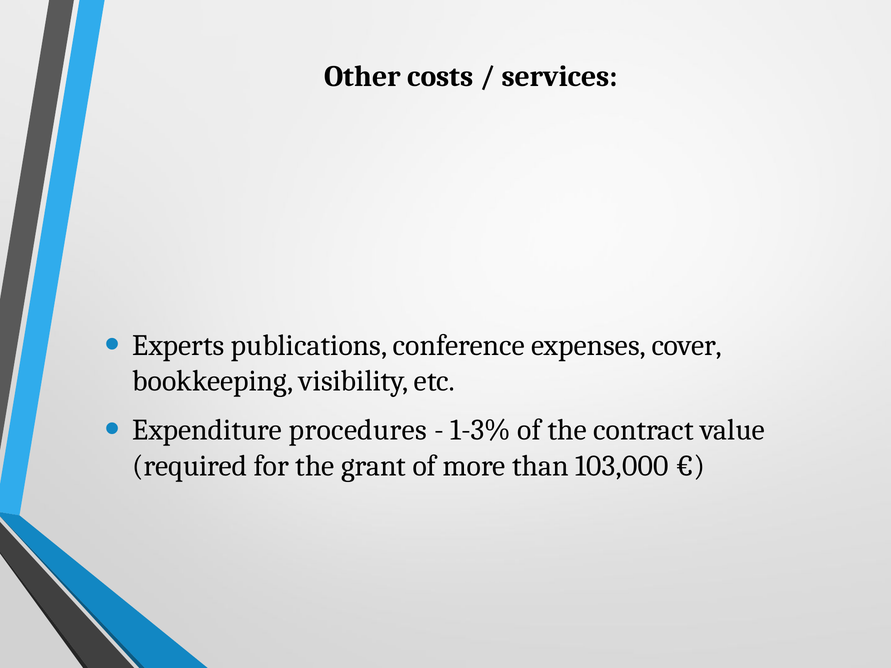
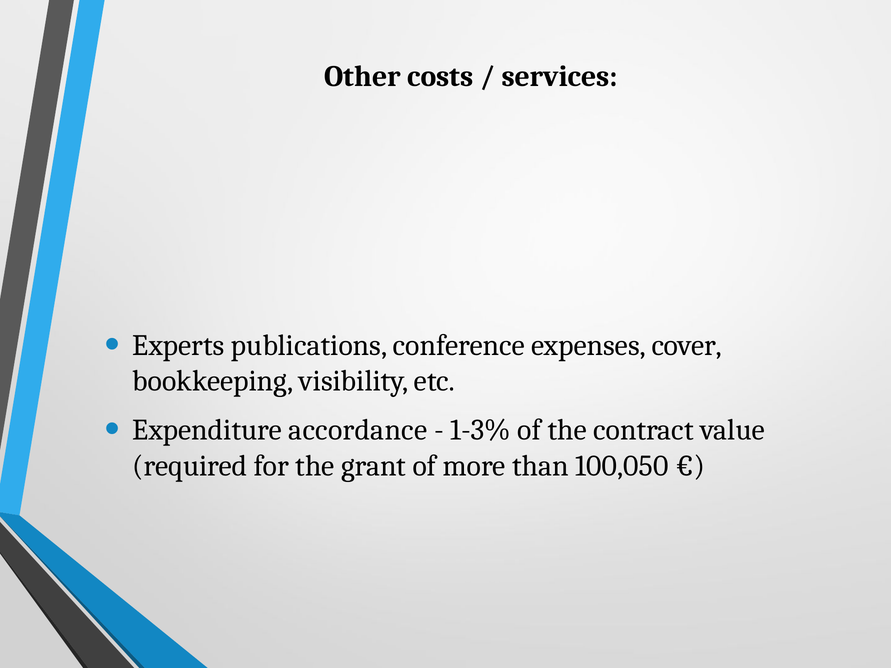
procedures: procedures -> accordance
103,000: 103,000 -> 100,050
